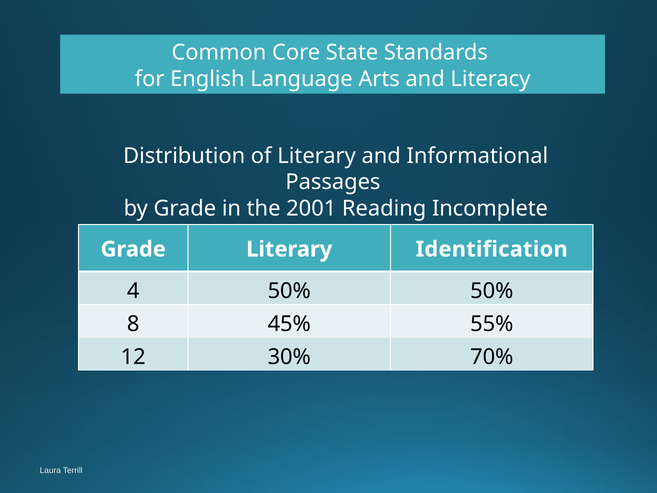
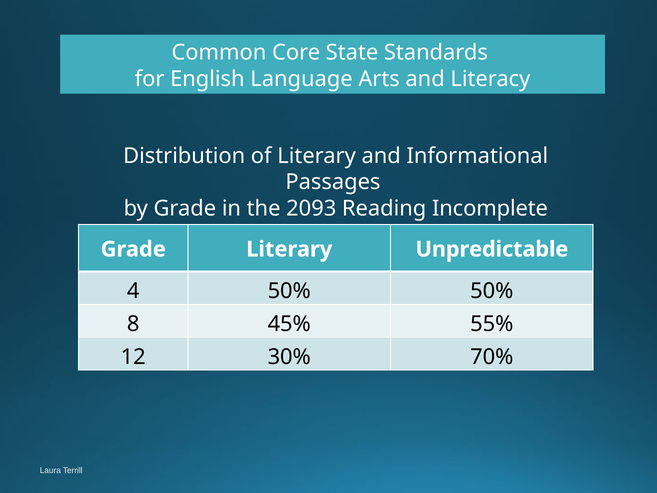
2001: 2001 -> 2093
Identification: Identification -> Unpredictable
